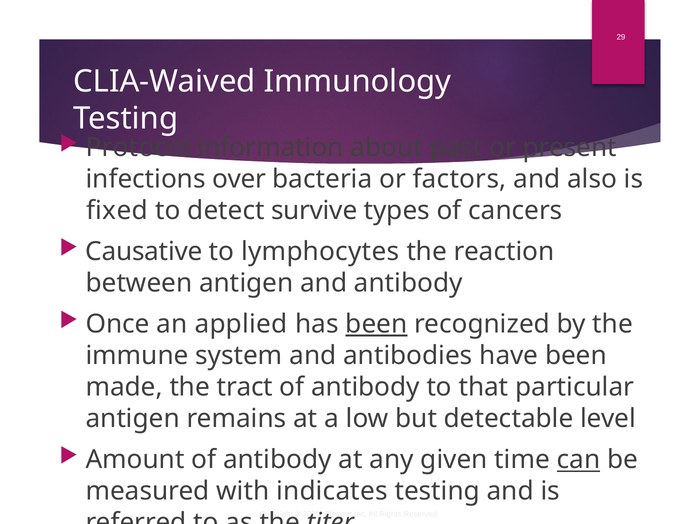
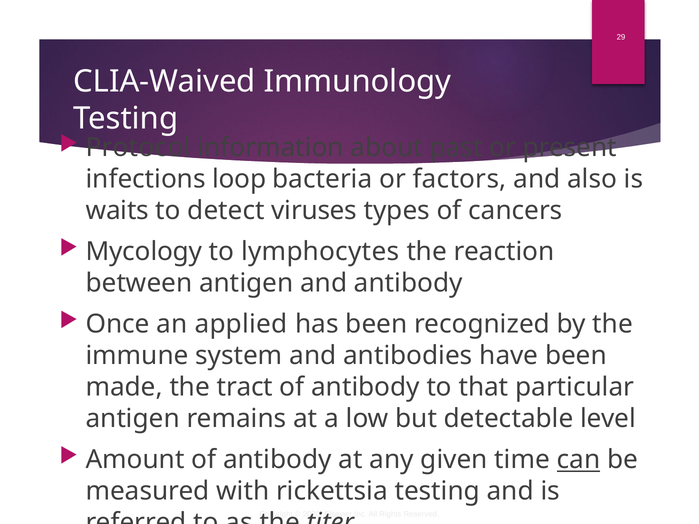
over: over -> loop
fixed: fixed -> waits
survive: survive -> viruses
Causative: Causative -> Mycology
been at (376, 324) underline: present -> none
indicates: indicates -> rickettsia
